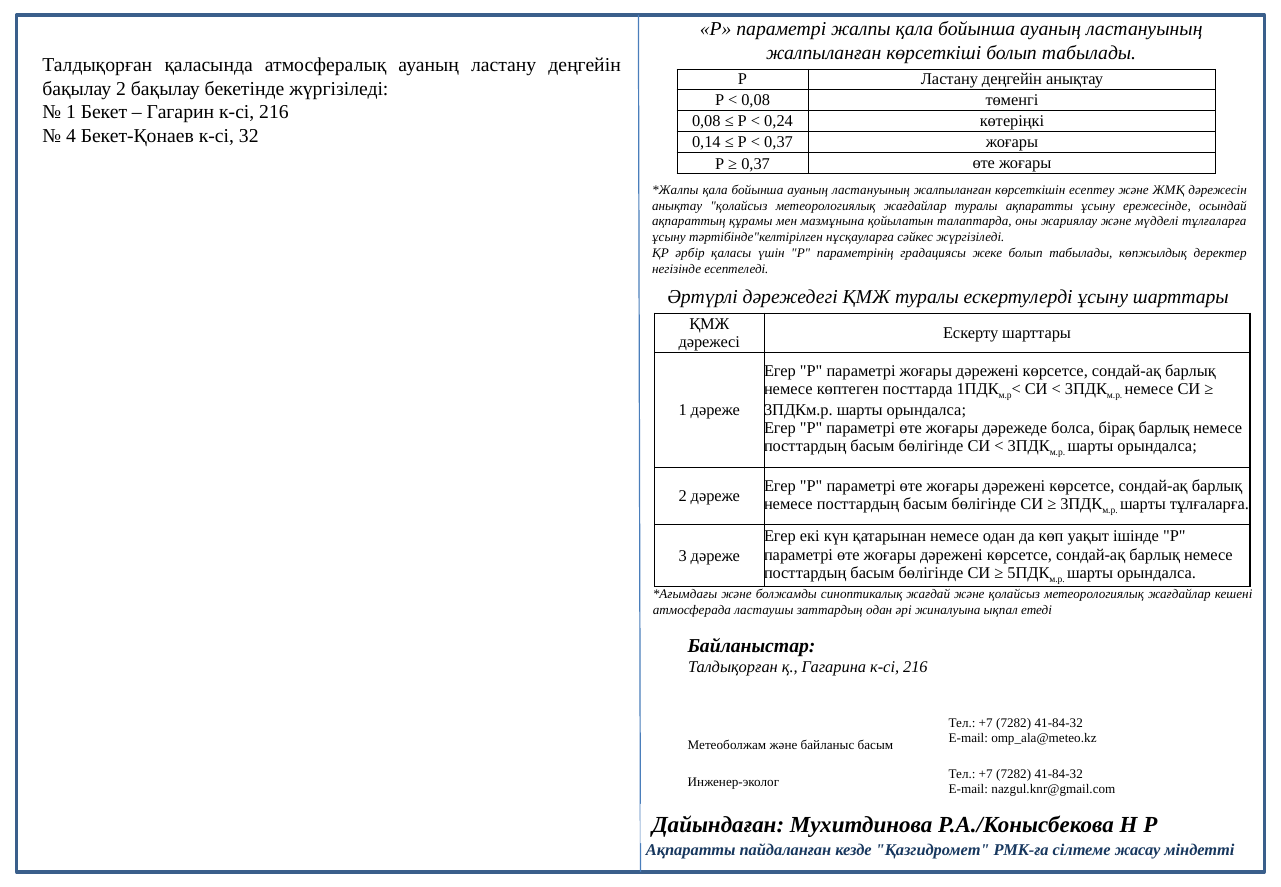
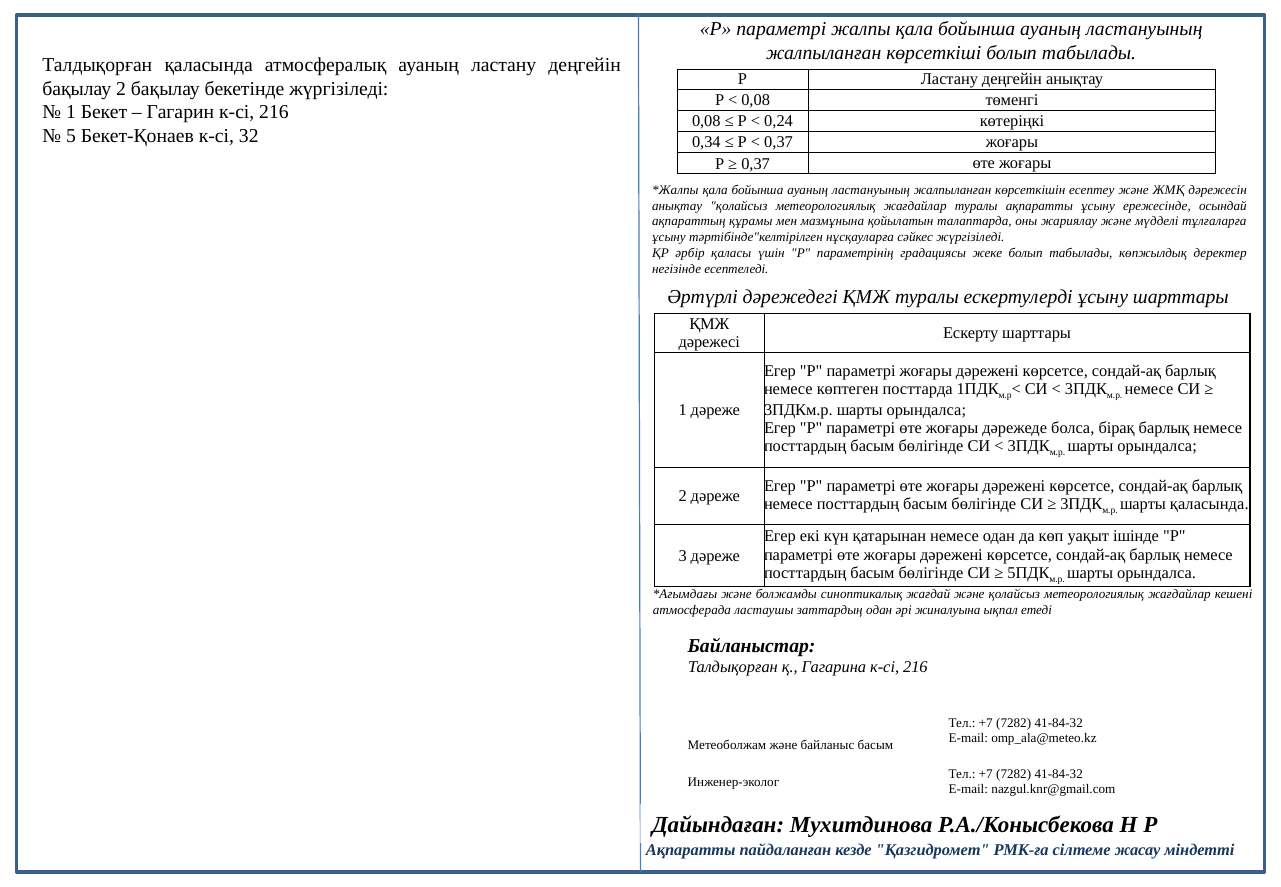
4: 4 -> 5
0,14: 0,14 -> 0,34
шарты тұлғаларға: тұлғаларға -> қаласында
